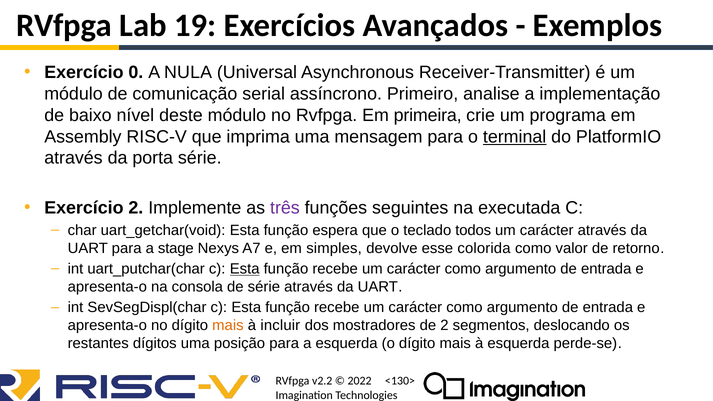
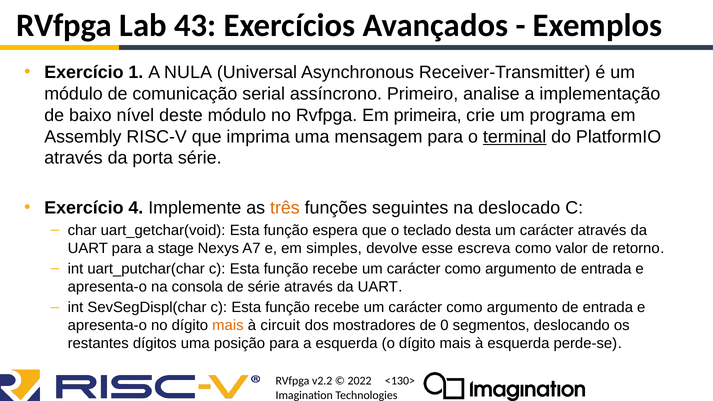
19: 19 -> 43
0: 0 -> 1
Exercício 2: 2 -> 4
três colour: purple -> orange
executada: executada -> deslocado
todos: todos -> desta
colorida: colorida -> escreva
Esta at (245, 269) underline: present -> none
incluir: incluir -> circuit
de 2: 2 -> 0
